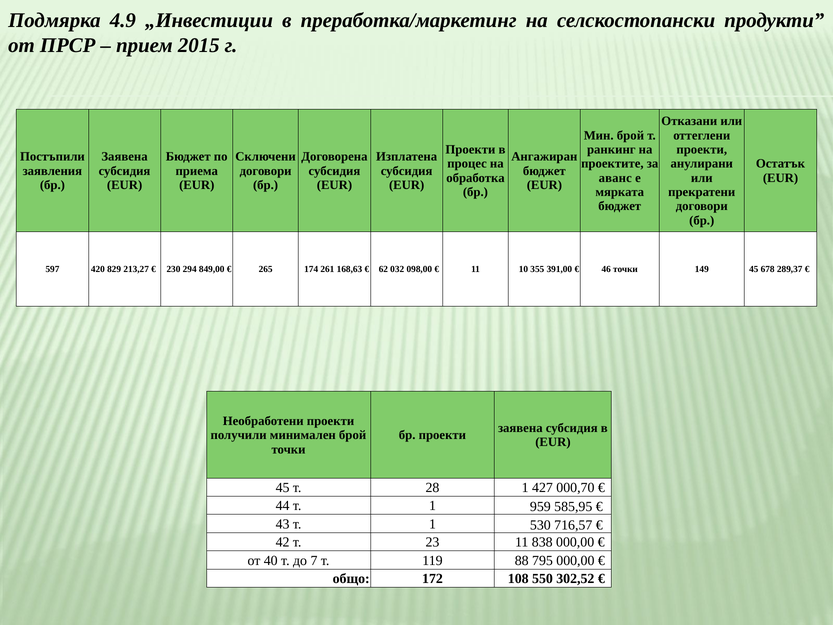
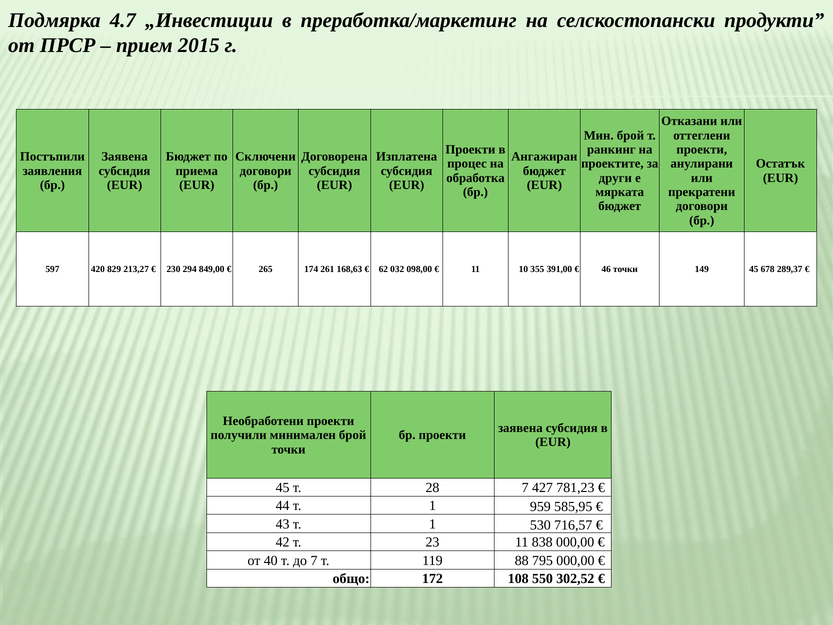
4.9: 4.9 -> 4.7
аванс: аванс -> други
28 1: 1 -> 7
000,70: 000,70 -> 781,23
